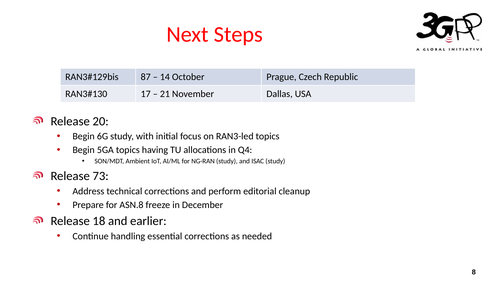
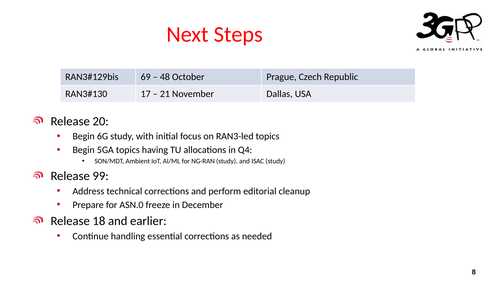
87: 87 -> 69
14: 14 -> 48
73: 73 -> 99
ASN.8: ASN.8 -> ASN.0
